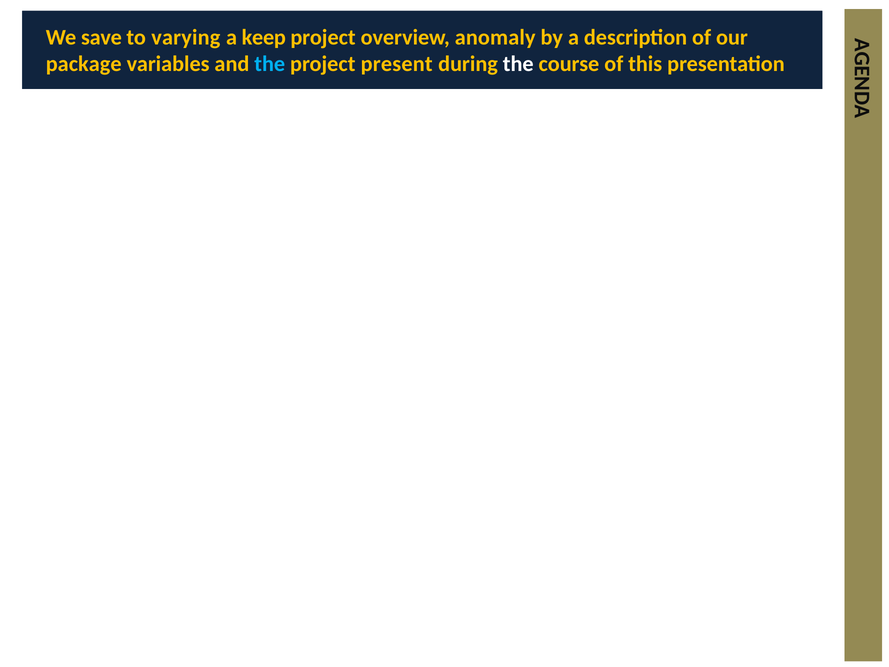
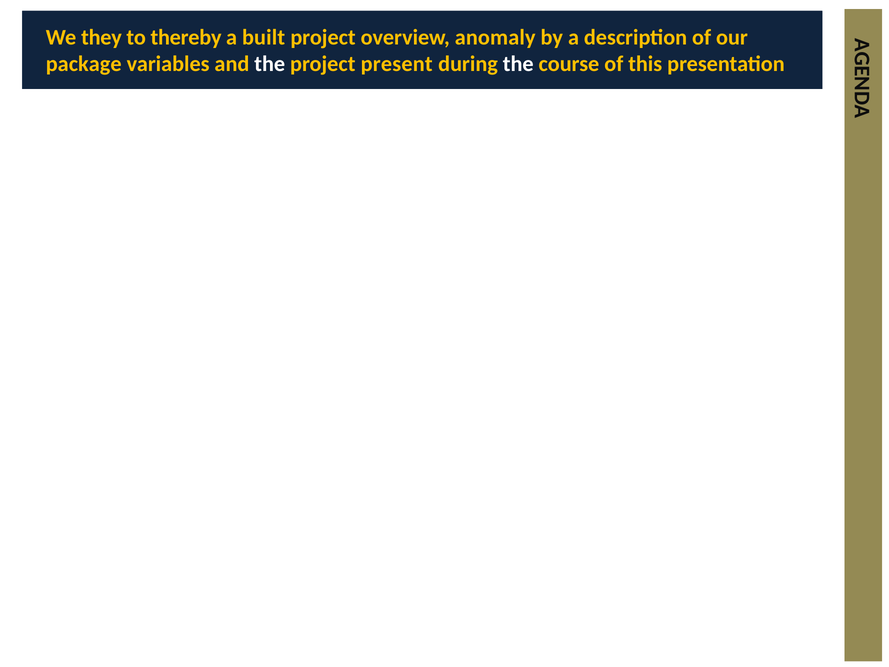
save: save -> they
varying: varying -> thereby
keep: keep -> built
the at (270, 64) colour: light blue -> white
